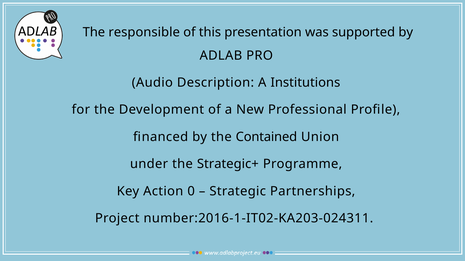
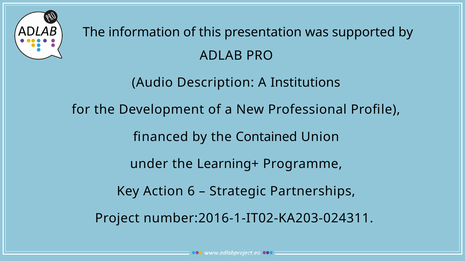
responsible: responsible -> information
Strategic+: Strategic+ -> Learning+
0: 0 -> 6
